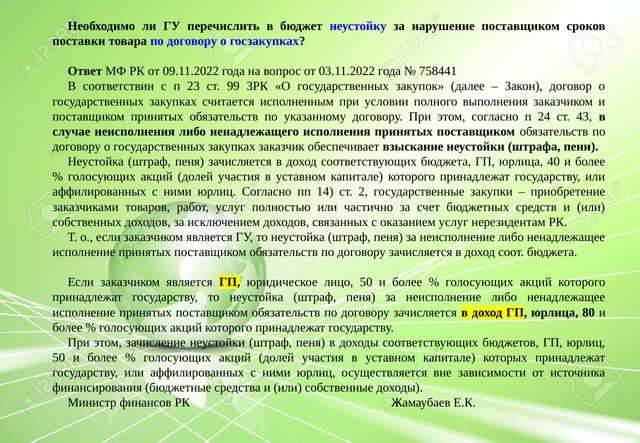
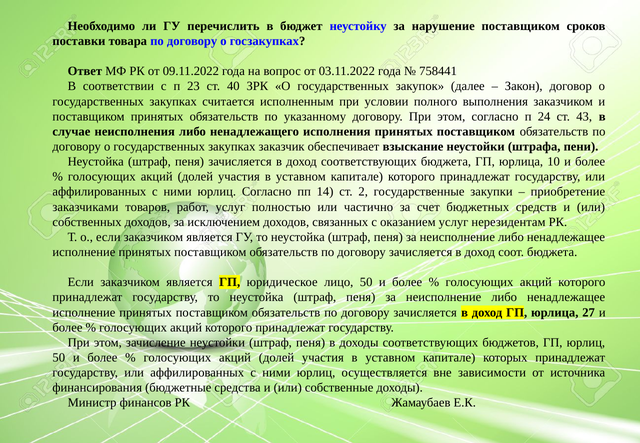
99: 99 -> 40
40: 40 -> 10
80: 80 -> 27
